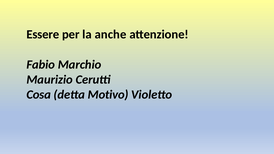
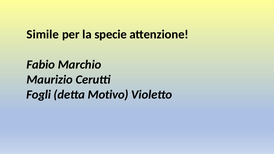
Essere: Essere -> Simile
anche: anche -> specie
Cosa: Cosa -> Fogli
